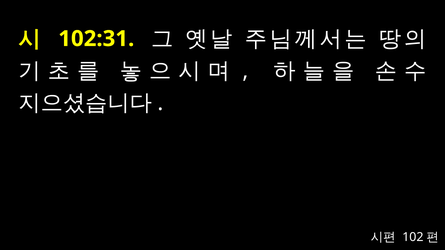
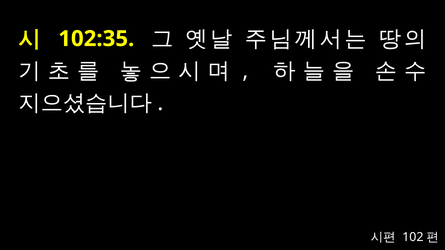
102:31: 102:31 -> 102:35
